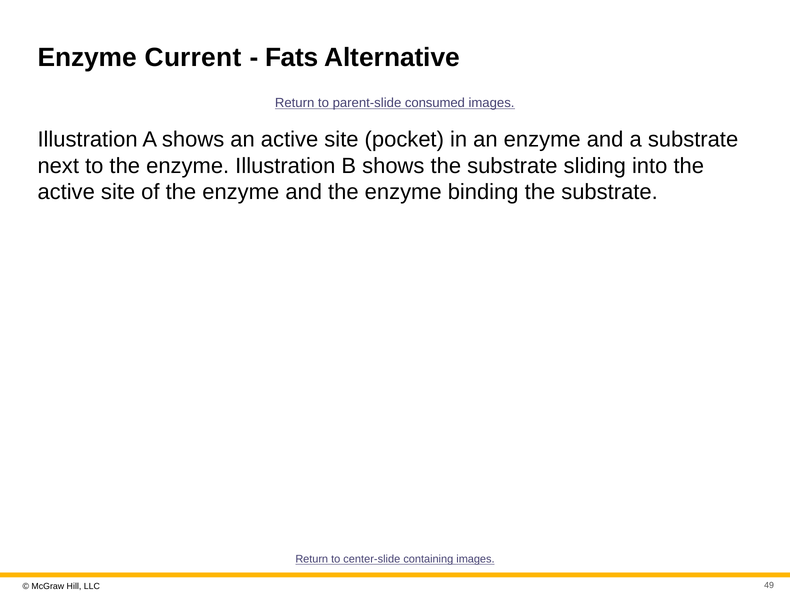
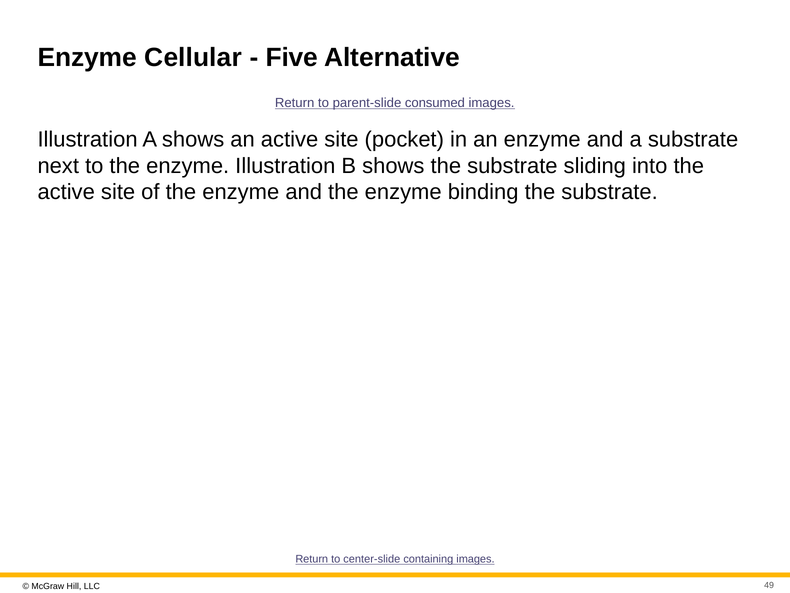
Current: Current -> Cellular
Fats: Fats -> Five
